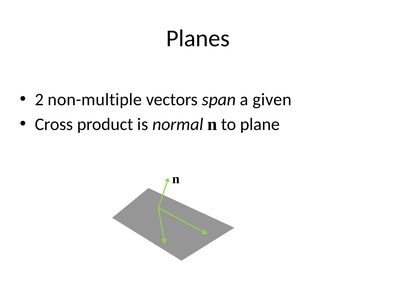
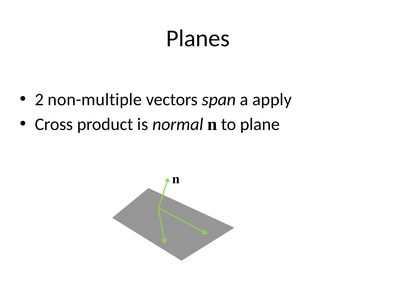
given: given -> apply
